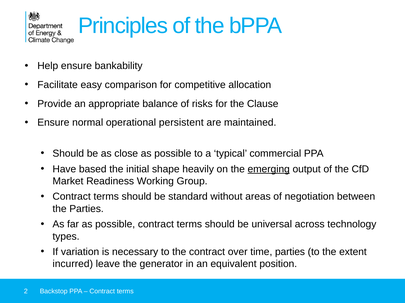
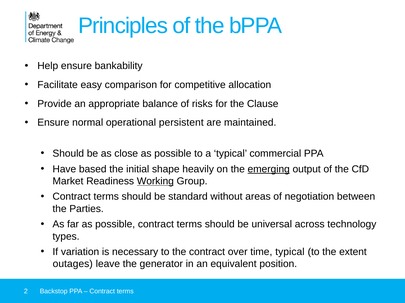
Working underline: none -> present
time parties: parties -> typical
incurred: incurred -> outages
